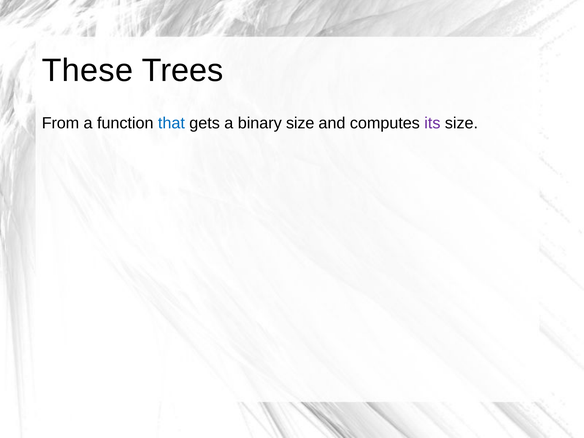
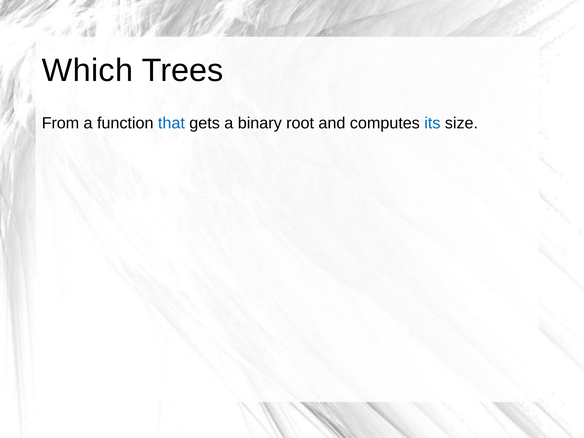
These: These -> Which
binary size: size -> root
its colour: purple -> blue
